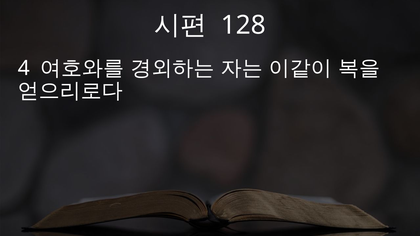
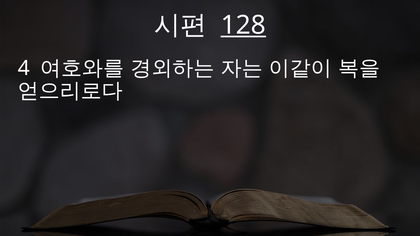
128 underline: none -> present
